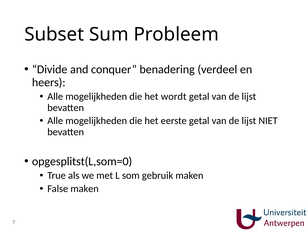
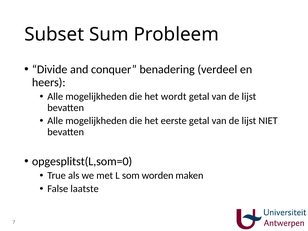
gebruik: gebruik -> worden
False maken: maken -> laatste
